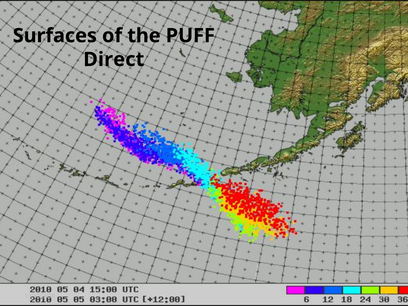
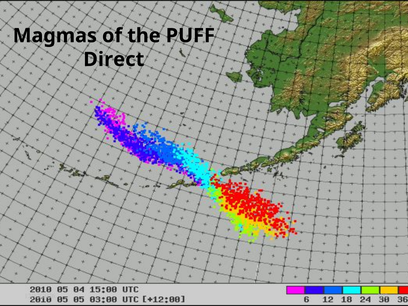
Surfaces: Surfaces -> Magmas
